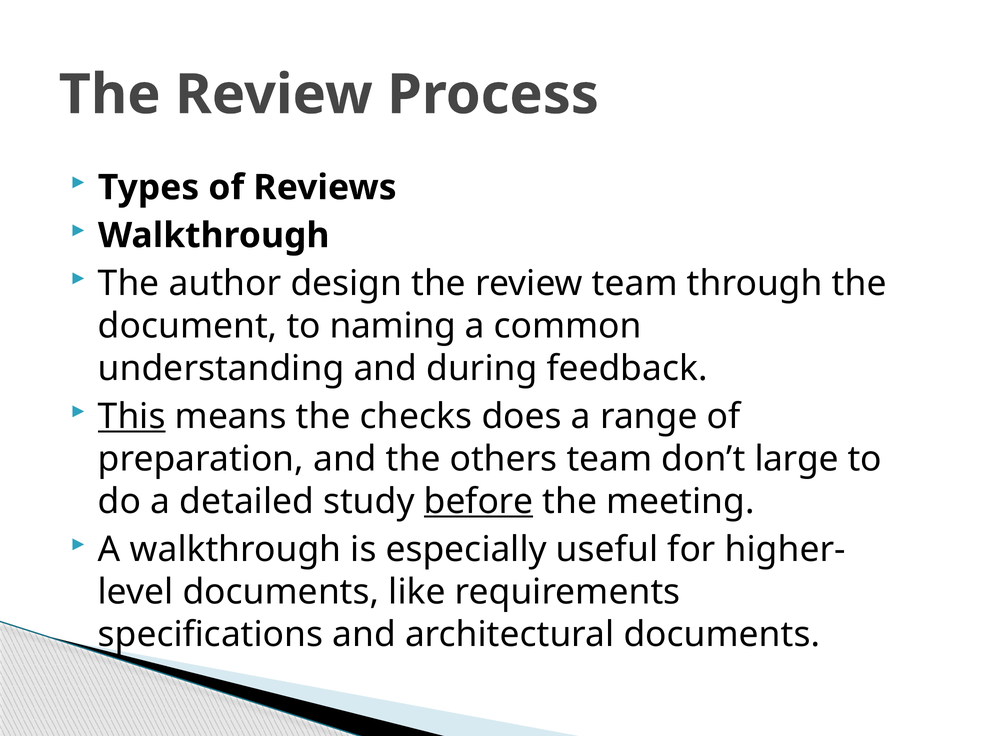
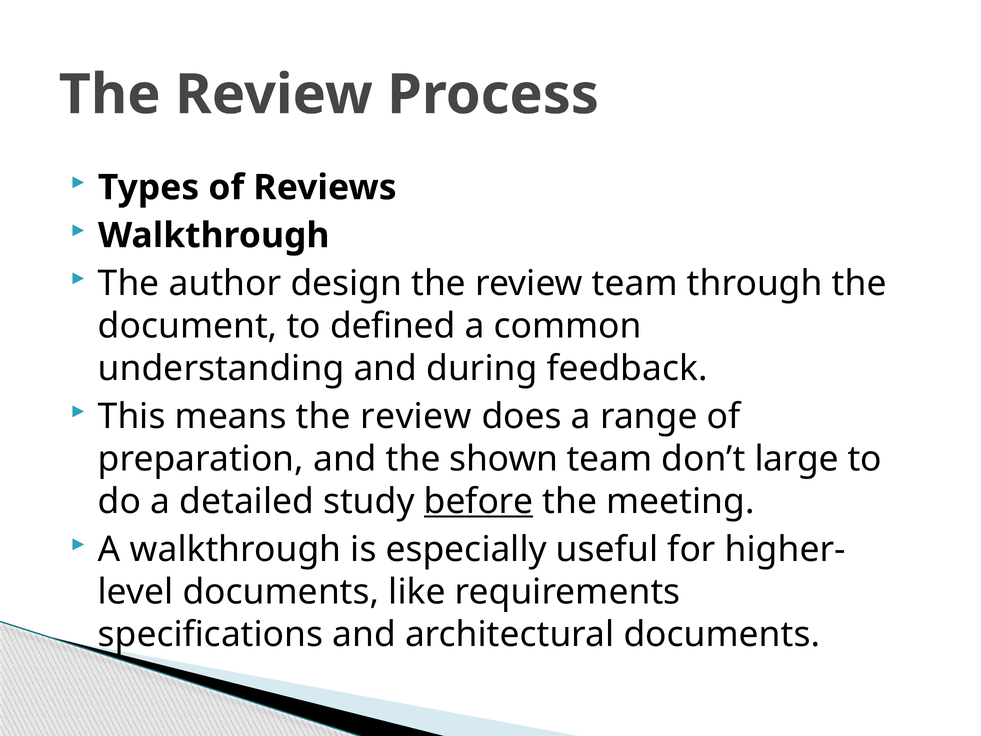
naming: naming -> defined
This underline: present -> none
means the checks: checks -> review
others: others -> shown
